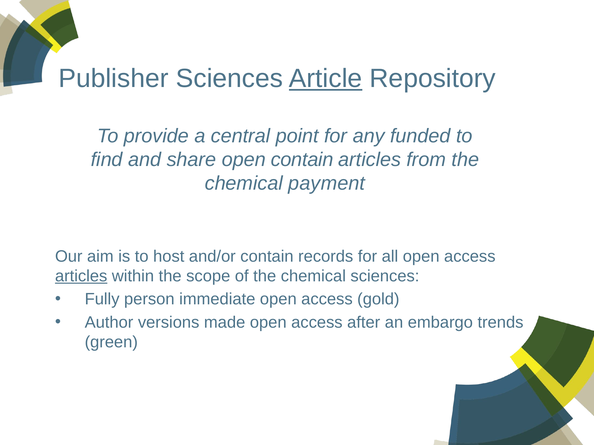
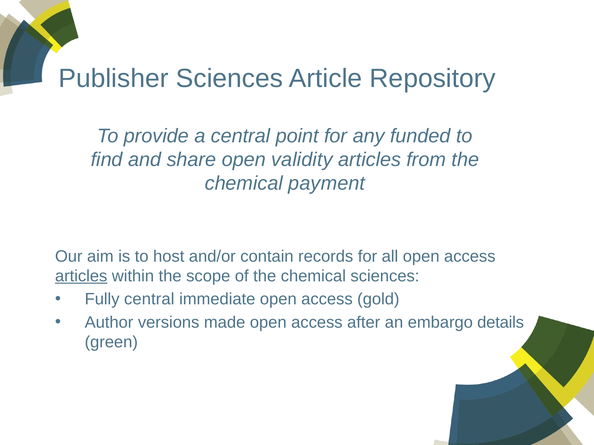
Article underline: present -> none
open contain: contain -> validity
Fully person: person -> central
trends: trends -> details
